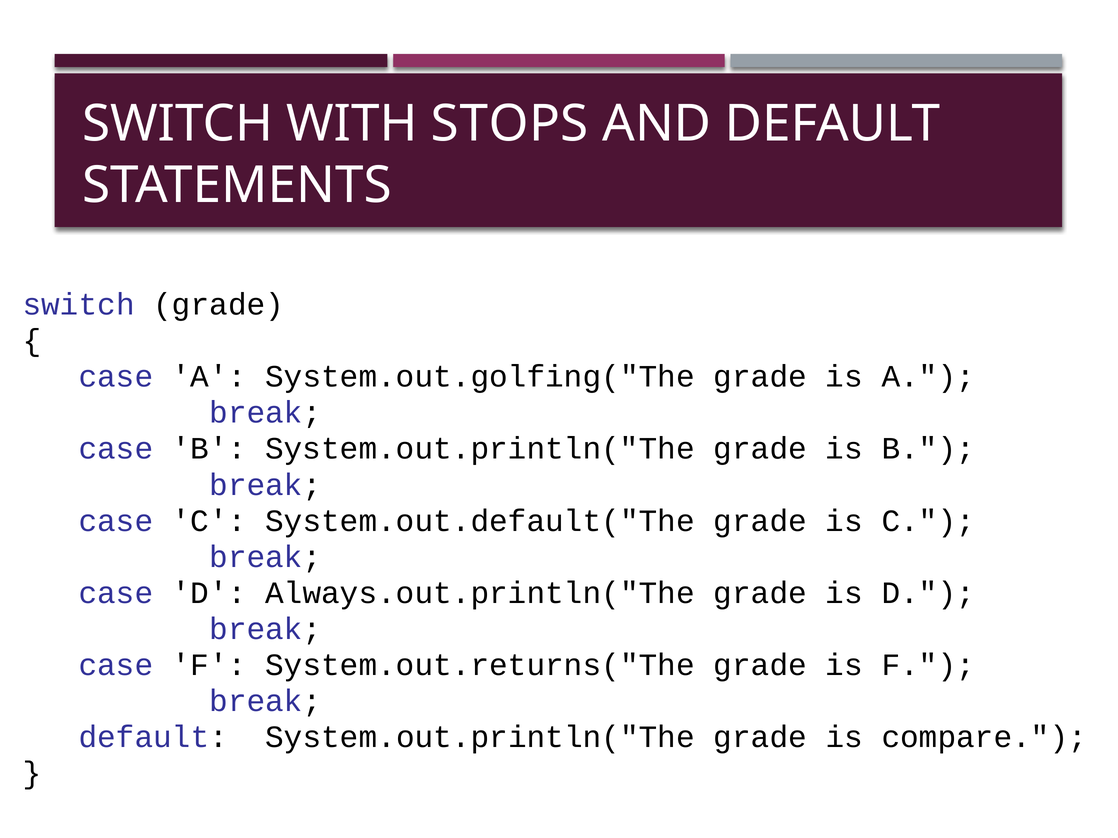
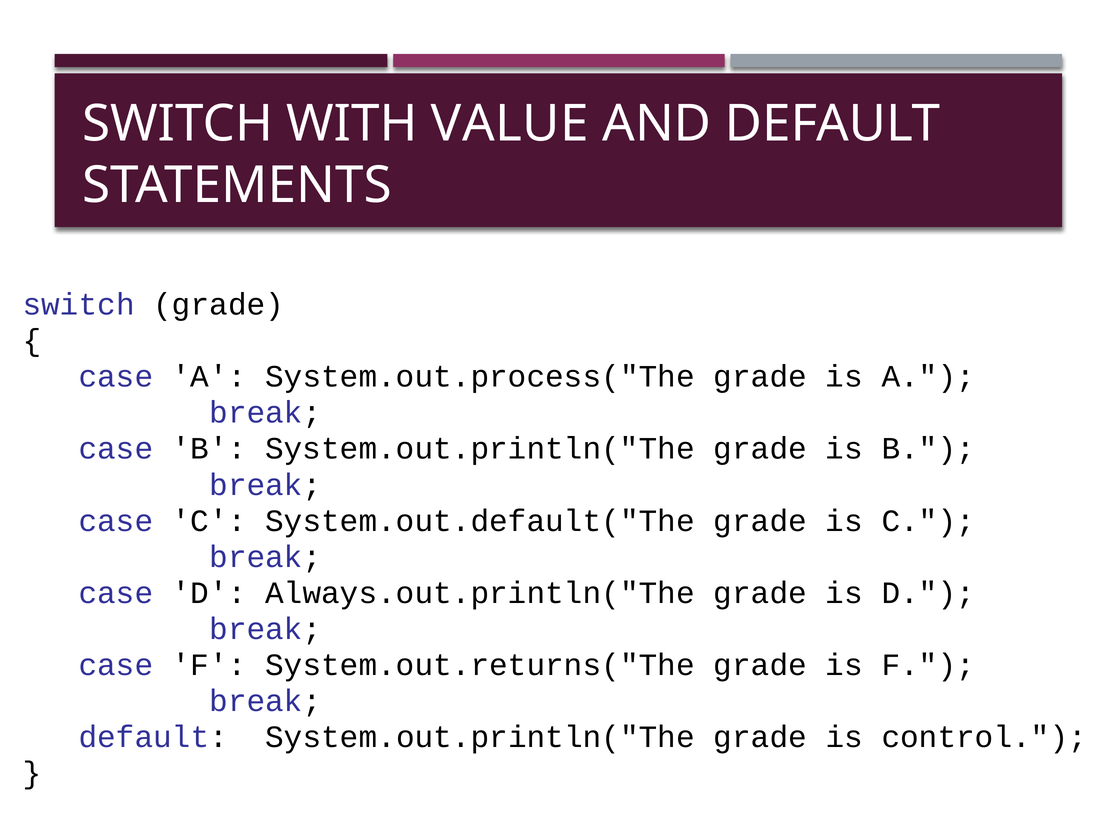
STOPS: STOPS -> VALUE
System.out.golfing("The: System.out.golfing("The -> System.out.process("The
compare: compare -> control
